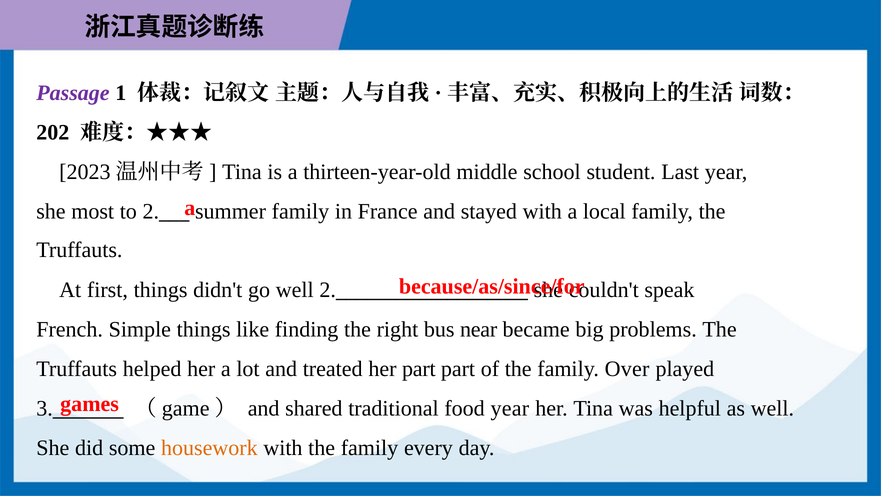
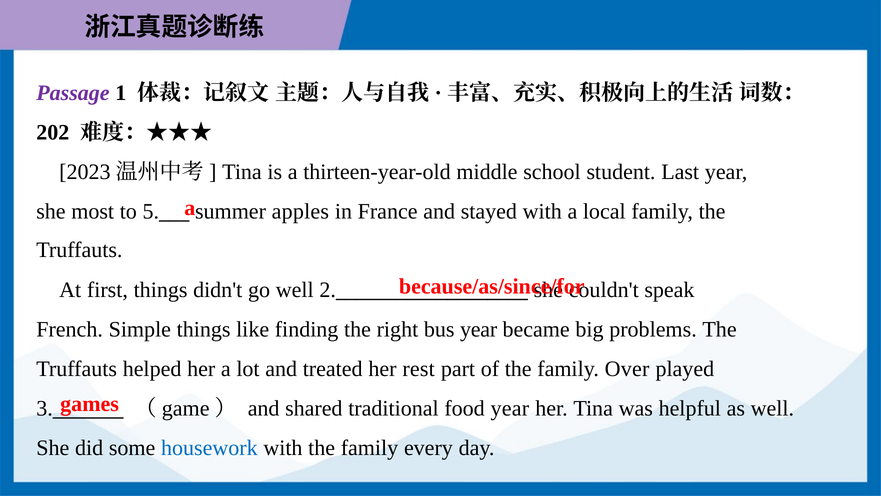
to 2: 2 -> 5
summer family: family -> apples
bus near: near -> year
her part: part -> rest
housework colour: orange -> blue
